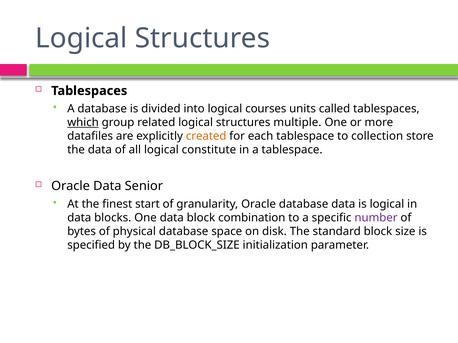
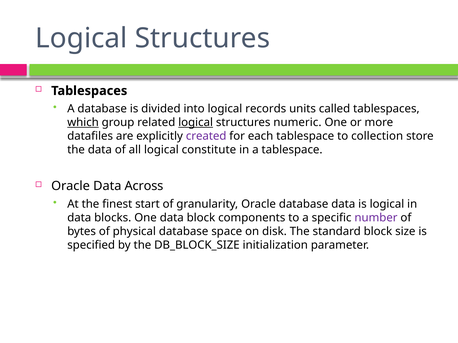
courses: courses -> records
logical at (196, 123) underline: none -> present
multiple: multiple -> numeric
created colour: orange -> purple
Senior: Senior -> Across
combination: combination -> components
